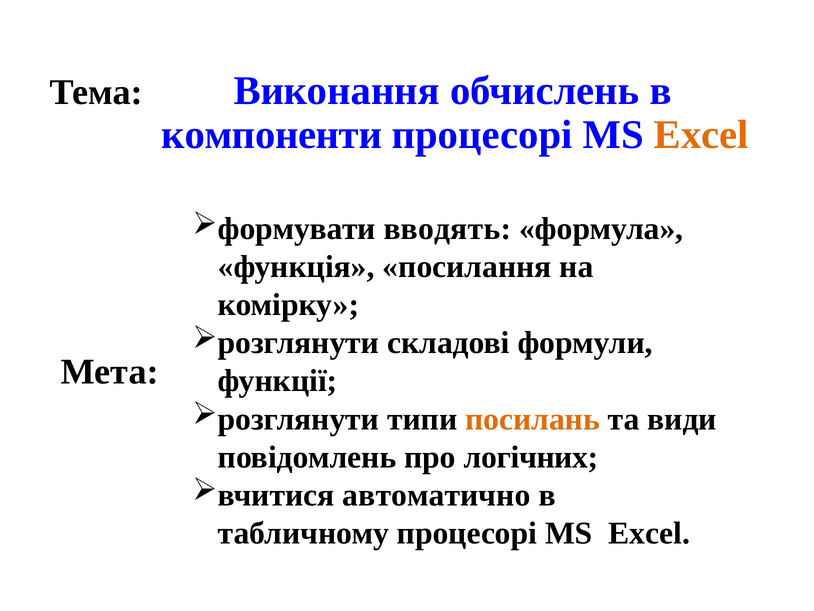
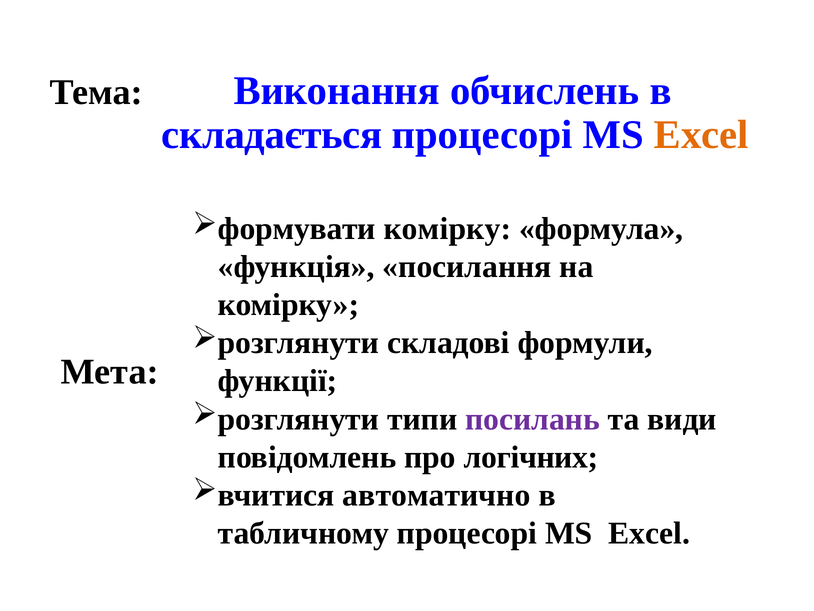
компоненти: компоненти -> складається
вводять at (447, 229): вводять -> комірку
посилань colour: orange -> purple
